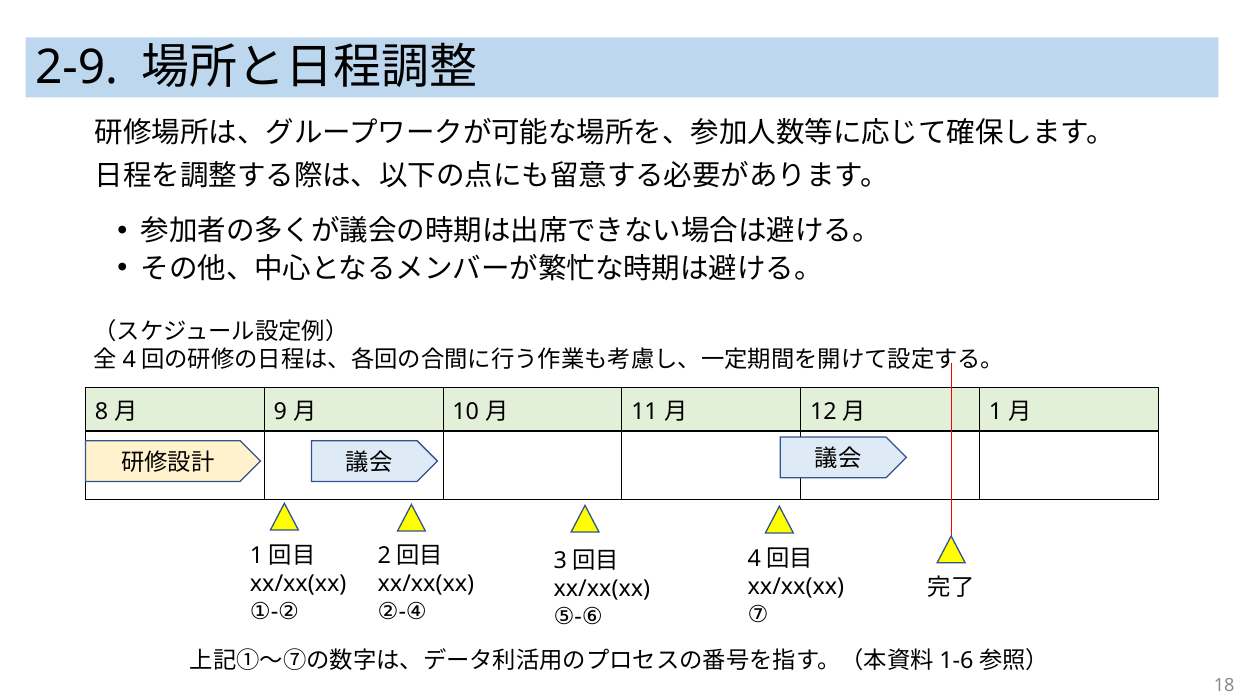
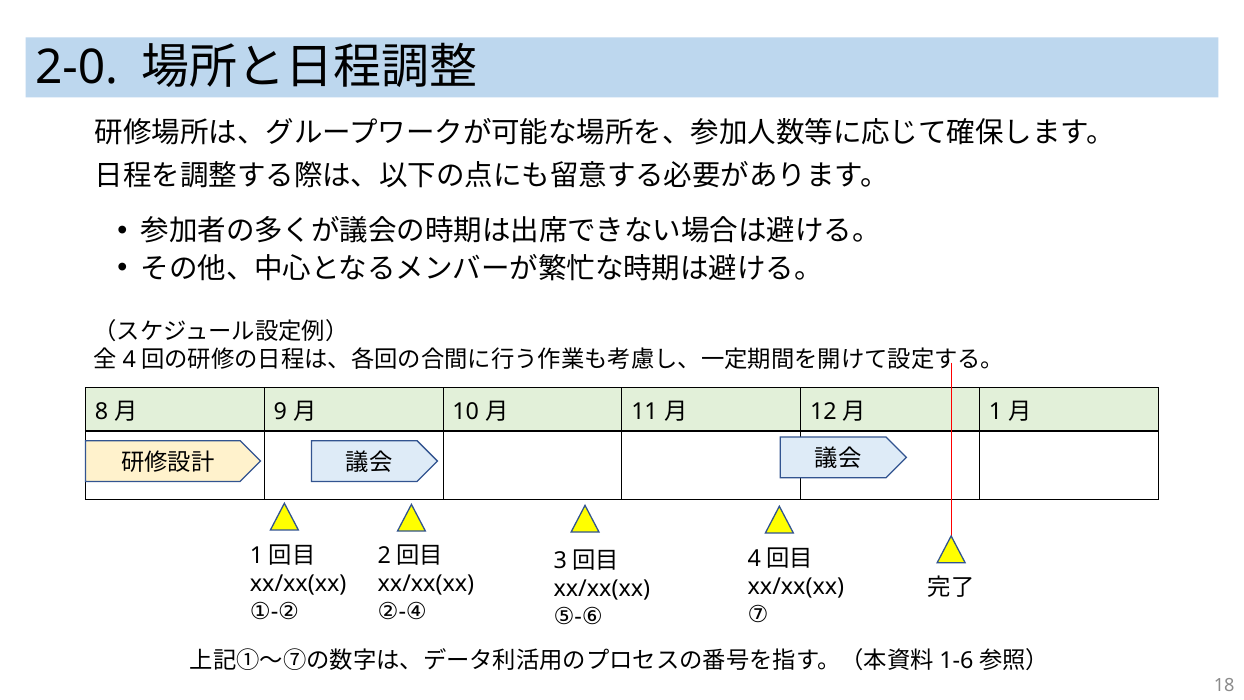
2-9: 2-9 -> 2-0
